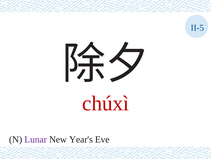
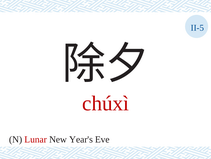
Lunar colour: purple -> red
